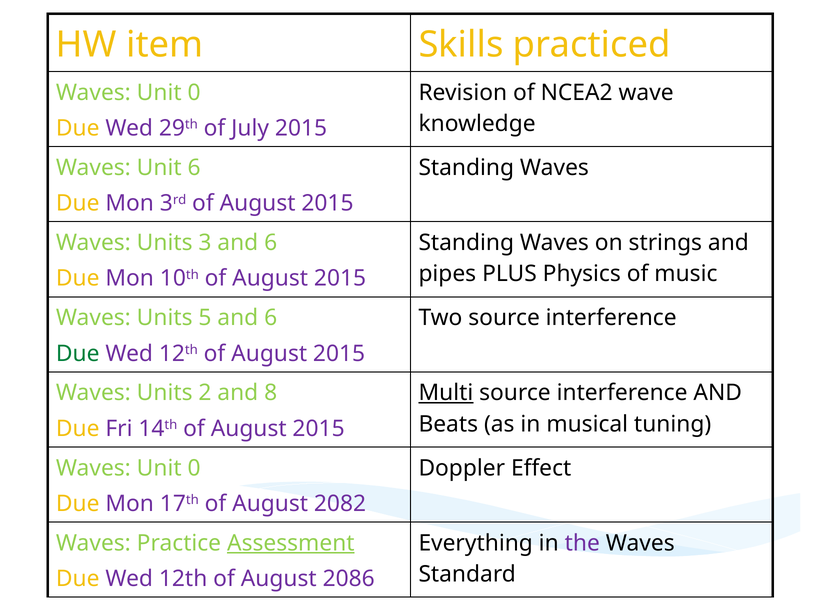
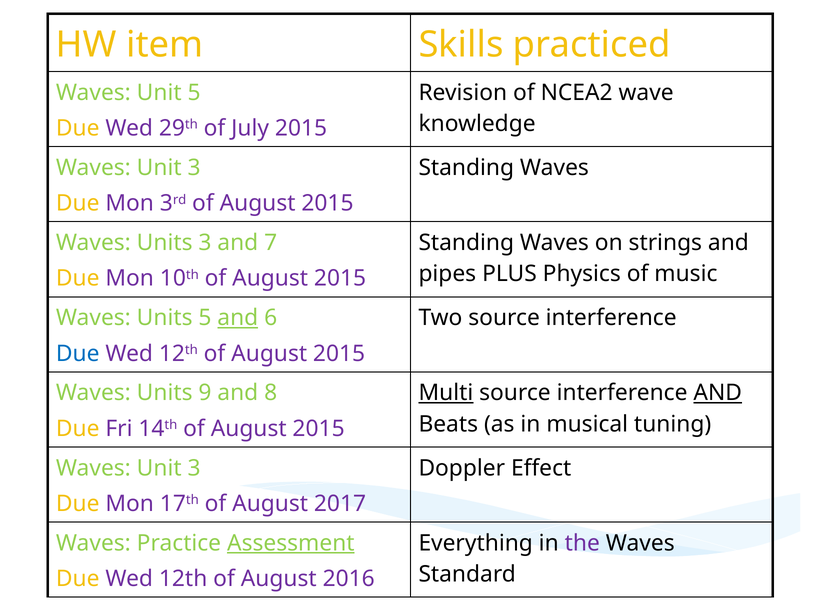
0 at (194, 92): 0 -> 5
6 at (194, 167): 6 -> 3
3 and 6: 6 -> 7
and at (238, 317) underline: none -> present
Due at (78, 353) colour: green -> blue
2: 2 -> 9
AND at (718, 392) underline: none -> present
0 at (194, 467): 0 -> 3
2082: 2082 -> 2017
2086: 2086 -> 2016
